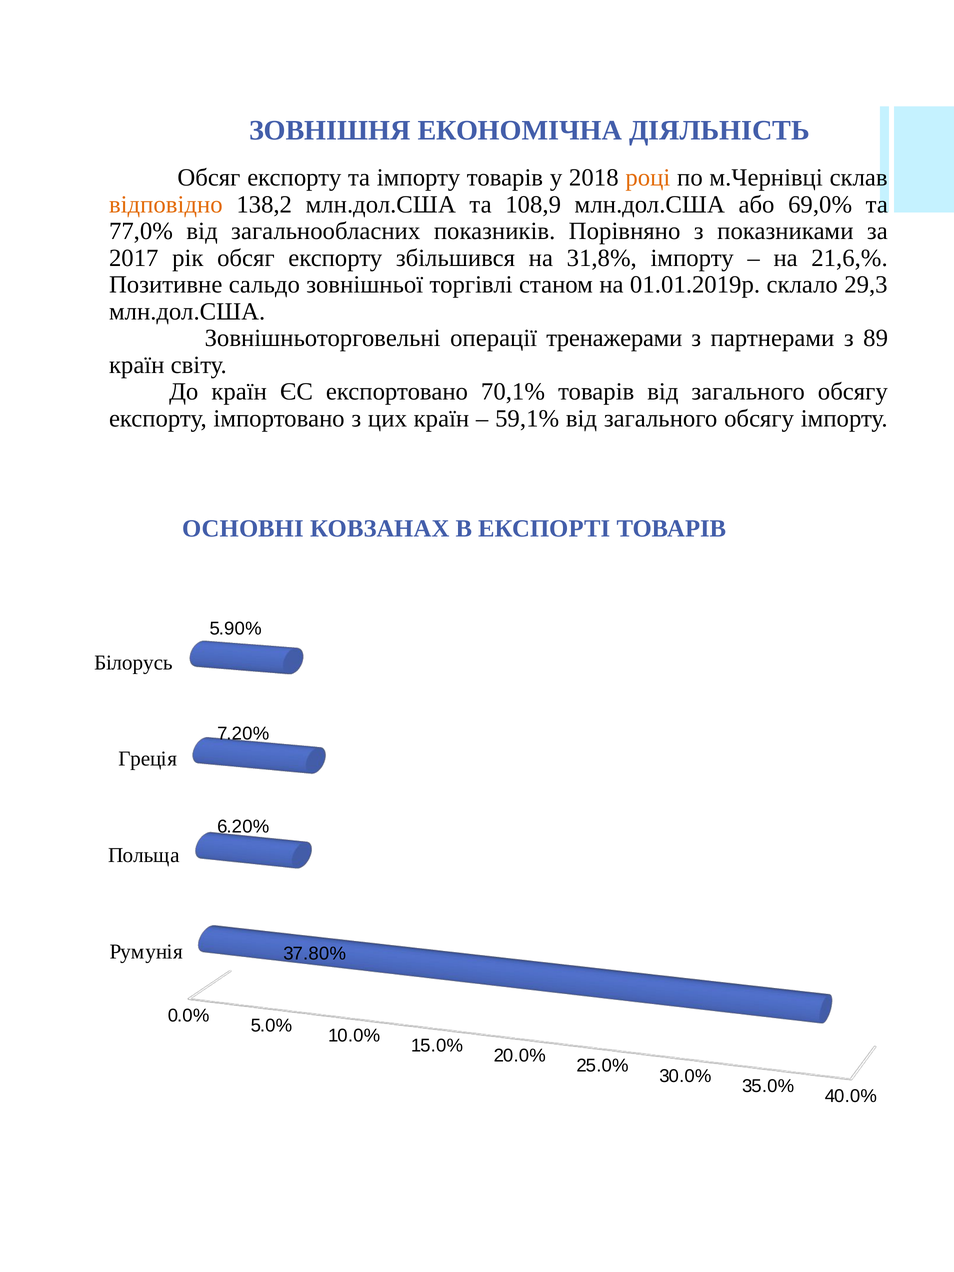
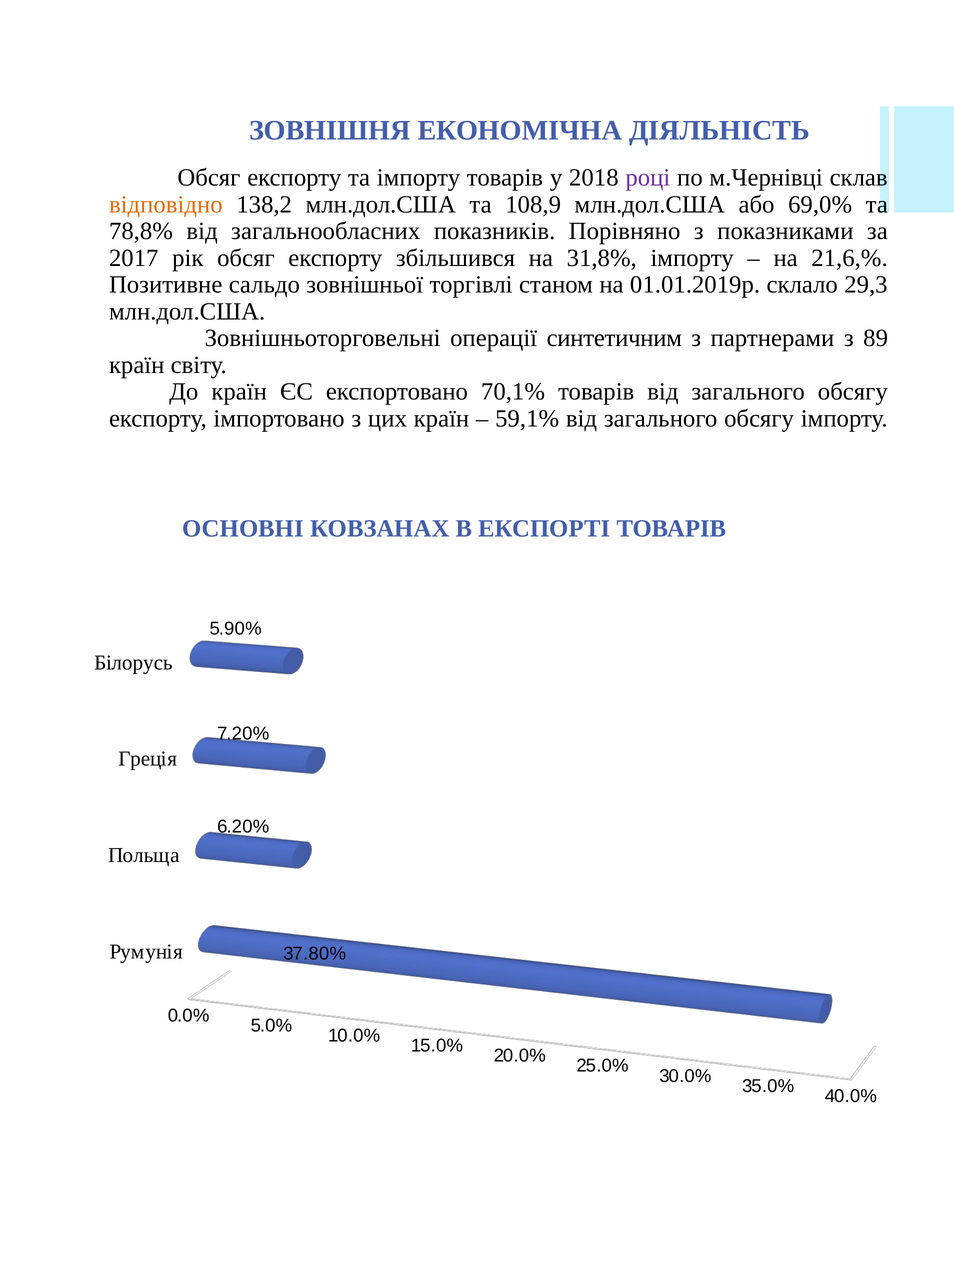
році colour: orange -> purple
77,0%: 77,0% -> 78,8%
тренажерами: тренажерами -> синтетичним
